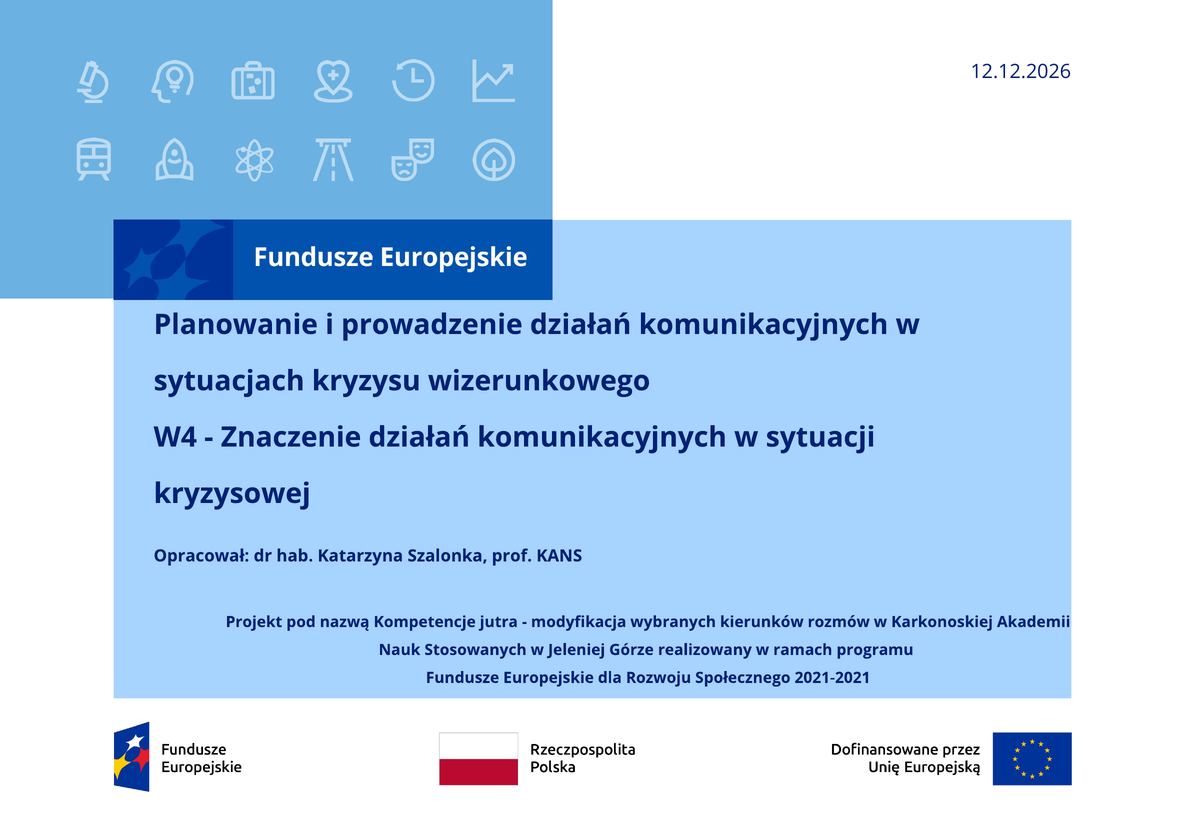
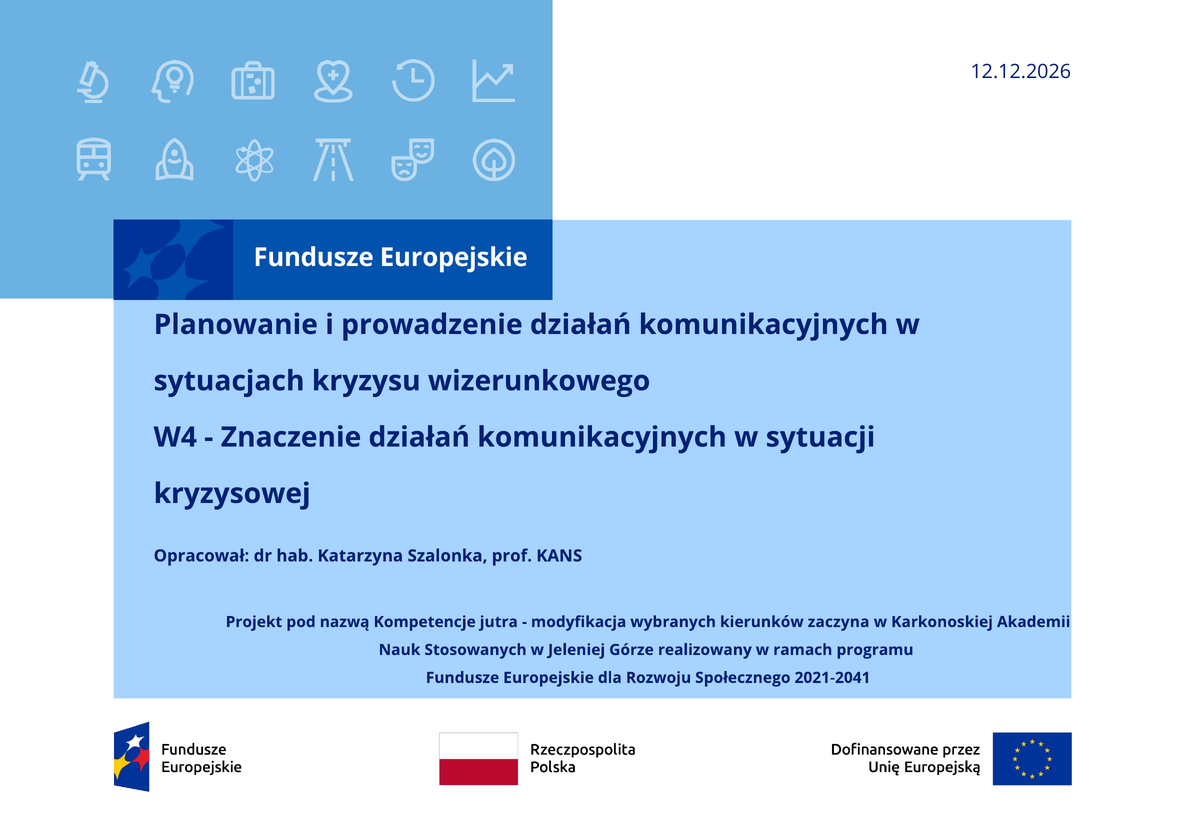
rozmów: rozmów -> zaczyna
2021-2021: 2021-2021 -> 2021-2041
